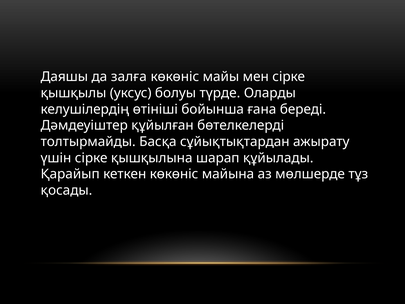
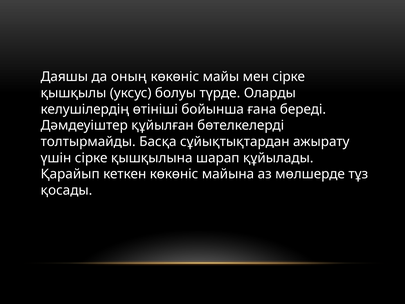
залға: залға -> оның
